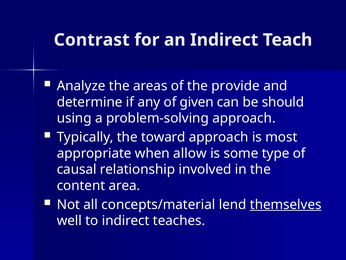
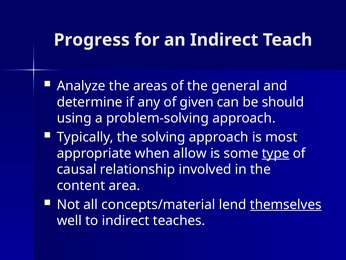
Contrast: Contrast -> Progress
provide: provide -> general
toward: toward -> solving
type underline: none -> present
